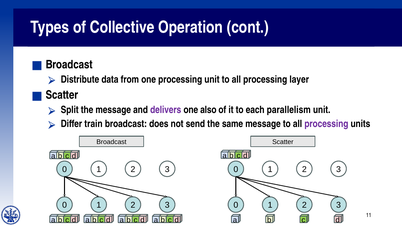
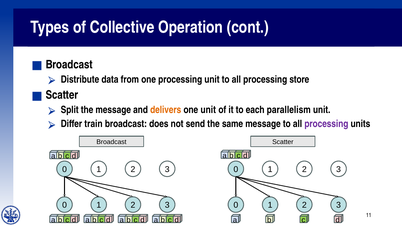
layer: layer -> store
delivers colour: purple -> orange
one also: also -> unit
